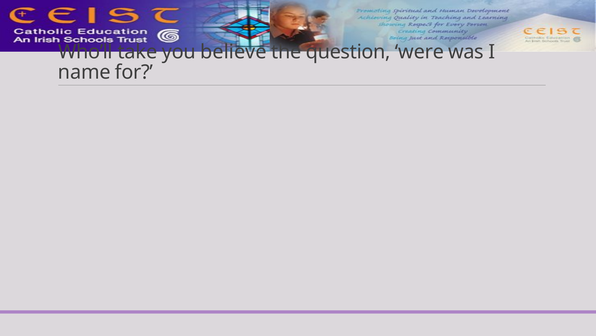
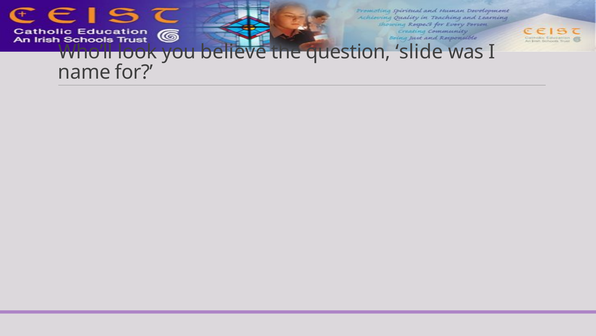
take: take -> look
were: were -> slide
